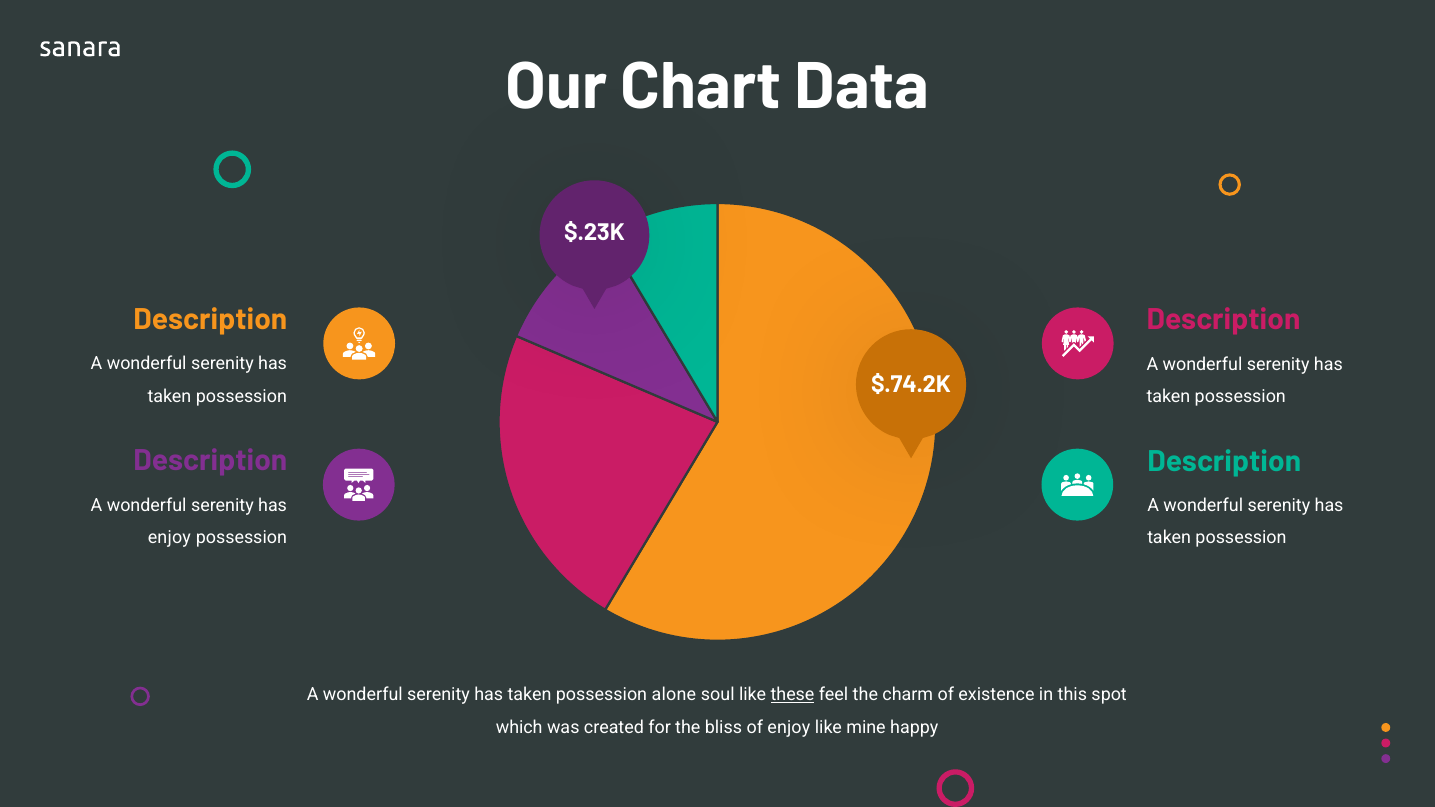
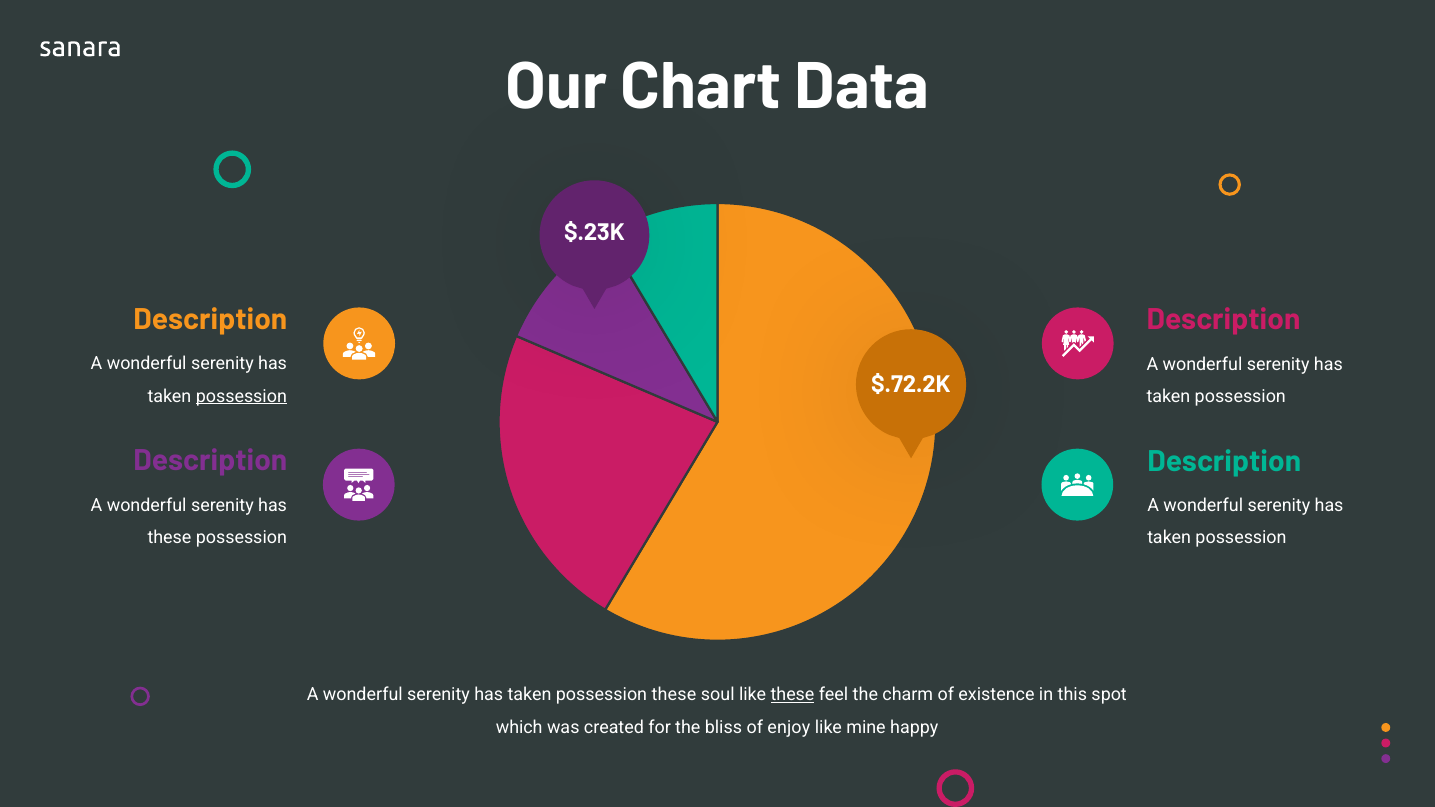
$.74.2K: $.74.2K -> $.72.2K
possession at (241, 396) underline: none -> present
enjoy at (169, 538): enjoy -> these
possession alone: alone -> these
